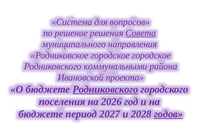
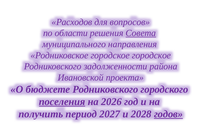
Система: Система -> Расходов
решение: решение -> области
коммунальными: коммунальными -> задолженности
Родниковского at (105, 89) underline: present -> none
поселения underline: none -> present
бюджете at (41, 114): бюджете -> получить
